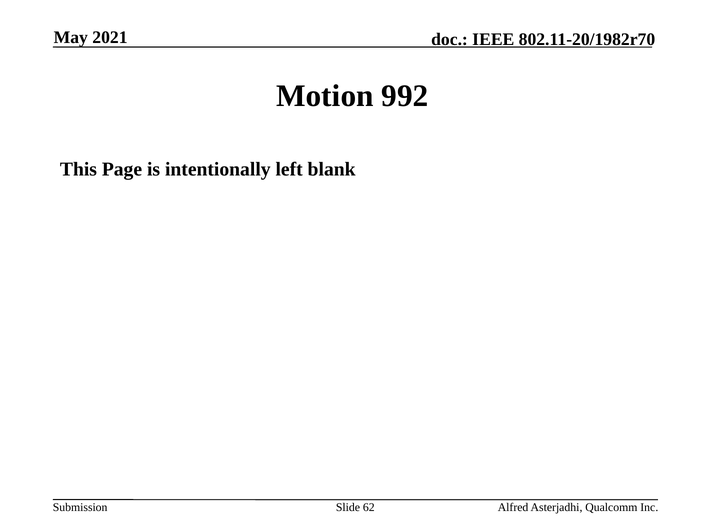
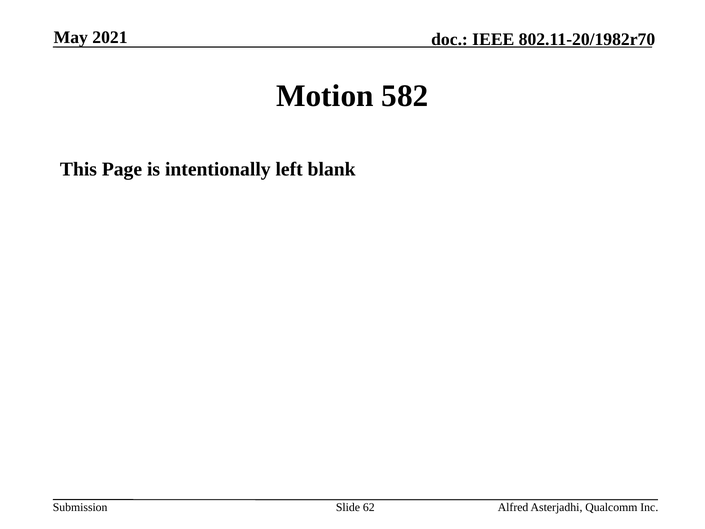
992: 992 -> 582
